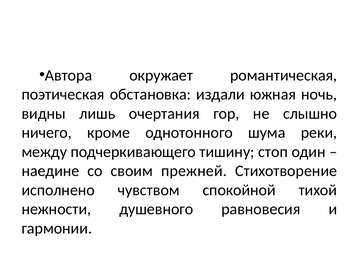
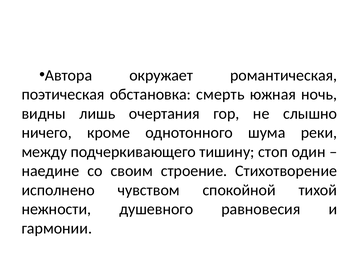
издали: издали -> смерть
прежней: прежней -> строение
